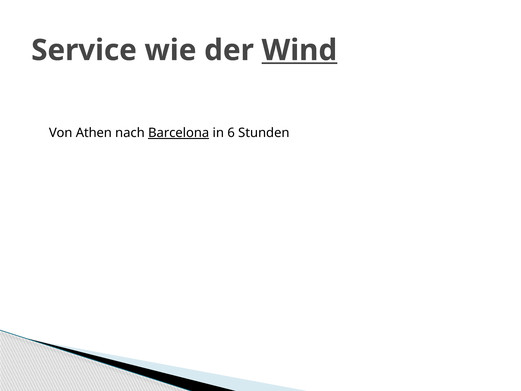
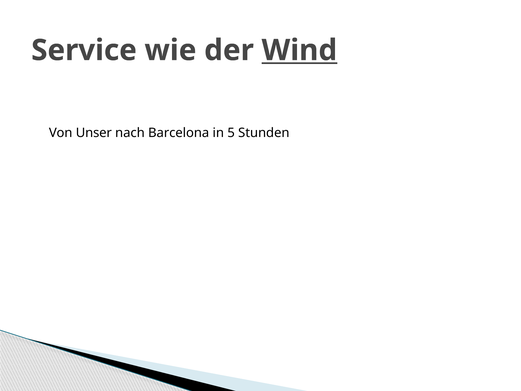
Athen: Athen -> Unser
Barcelona underline: present -> none
6: 6 -> 5
